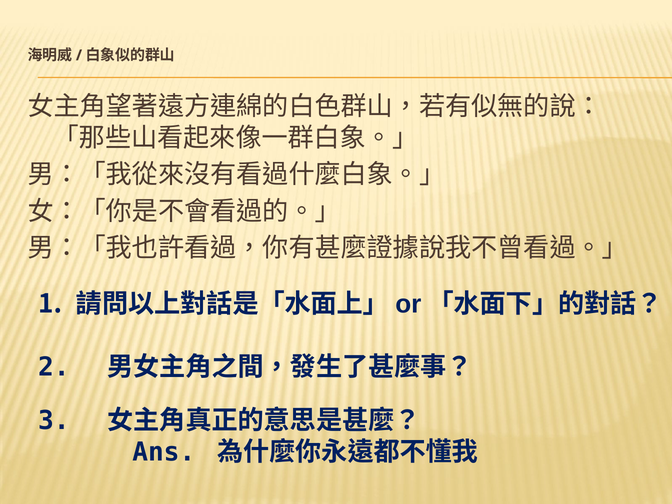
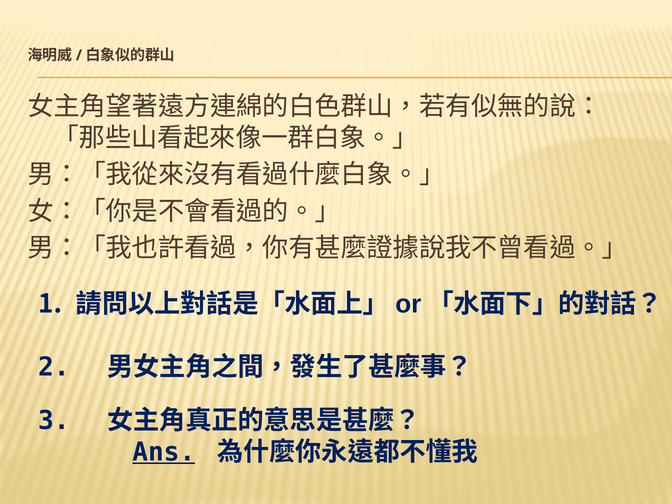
Ans underline: none -> present
